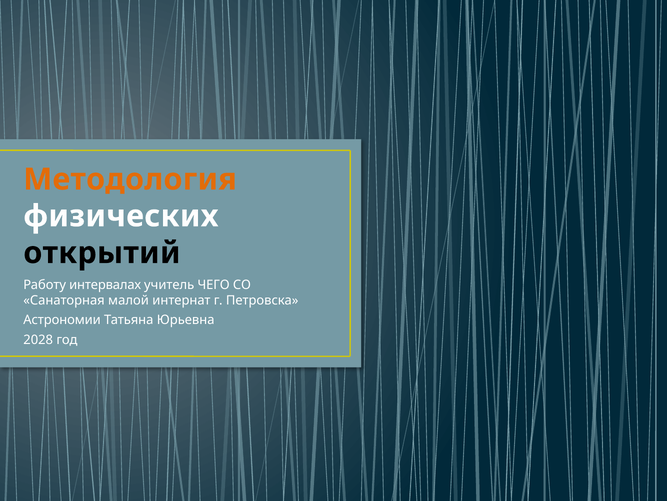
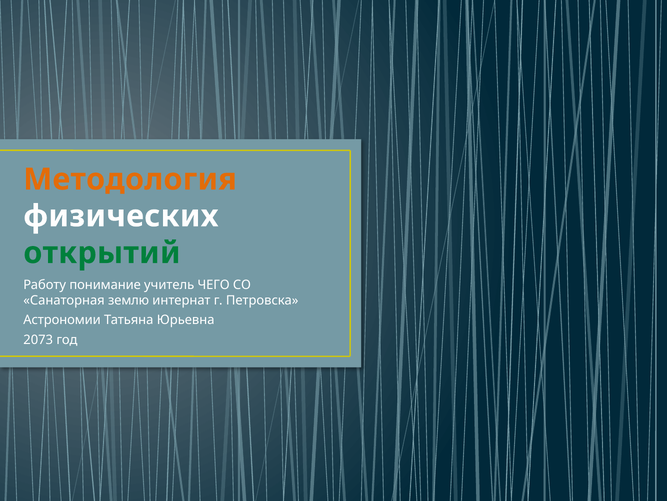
открытий colour: black -> green
интервалах: интервалах -> понимание
малой: малой -> землю
2028: 2028 -> 2073
